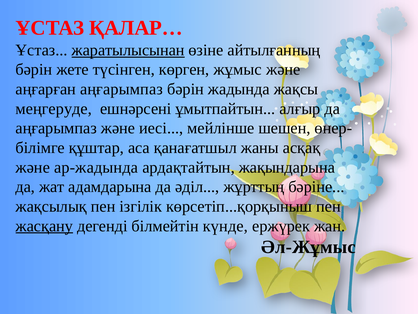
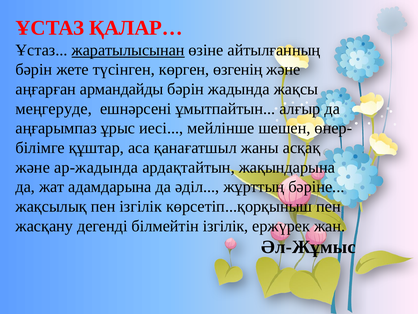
жұмыс: жұмыс -> өзгенің
аңғарған аңғарымпаз: аңғарымпаз -> армандайды
аңғарымпаз және: және -> ұрыс
жасқану underline: present -> none
білмейтін күнде: күнде -> ізгілік
